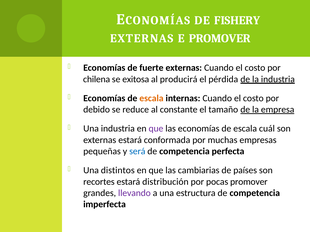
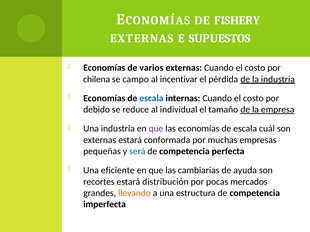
E PROMOVER: PROMOVER -> SUPUESTOS
fuerte: fuerte -> varios
exitosa: exitosa -> campo
producirá: producirá -> incentivar
escala at (151, 98) colour: orange -> blue
constante: constante -> individual
distintos: distintos -> eficiente
países: países -> ayuda
pocas promover: promover -> mercados
llevando colour: purple -> orange
